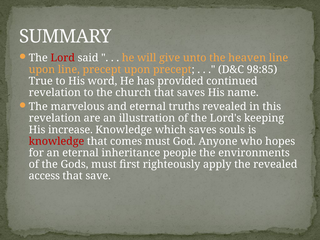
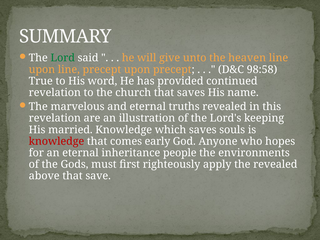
Lord colour: red -> green
98:85: 98:85 -> 98:58
increase: increase -> married
comes must: must -> early
access: access -> above
